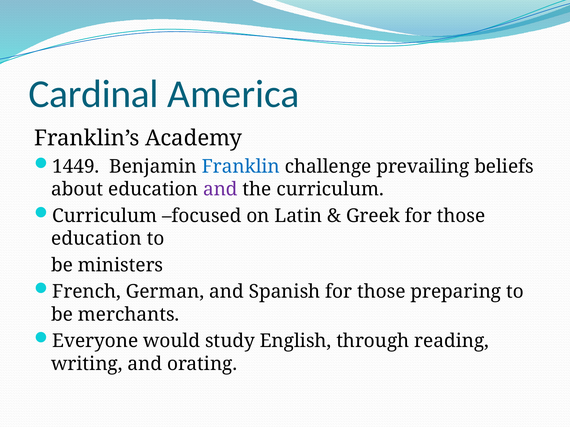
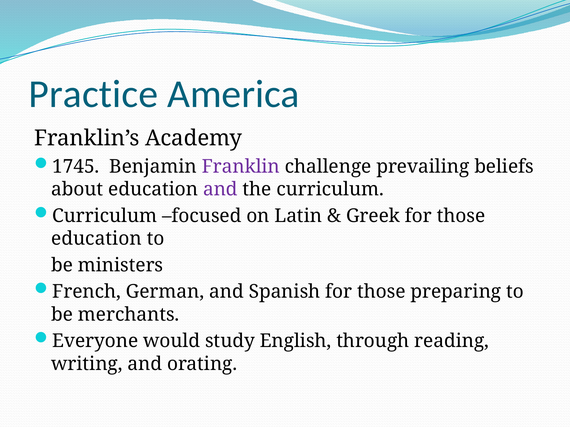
Cardinal: Cardinal -> Practice
1449: 1449 -> 1745
Franklin colour: blue -> purple
